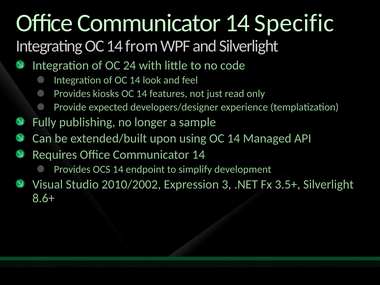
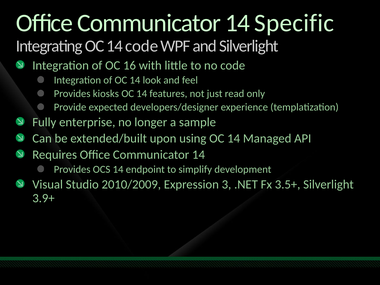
14 from: from -> code
24: 24 -> 16
publishing: publishing -> enterprise
2010/2002: 2010/2002 -> 2010/2009
8.6+: 8.6+ -> 3.9+
